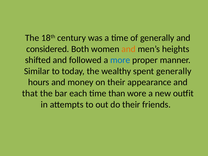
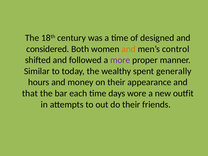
of generally: generally -> designed
heights: heights -> control
more colour: blue -> purple
than: than -> days
